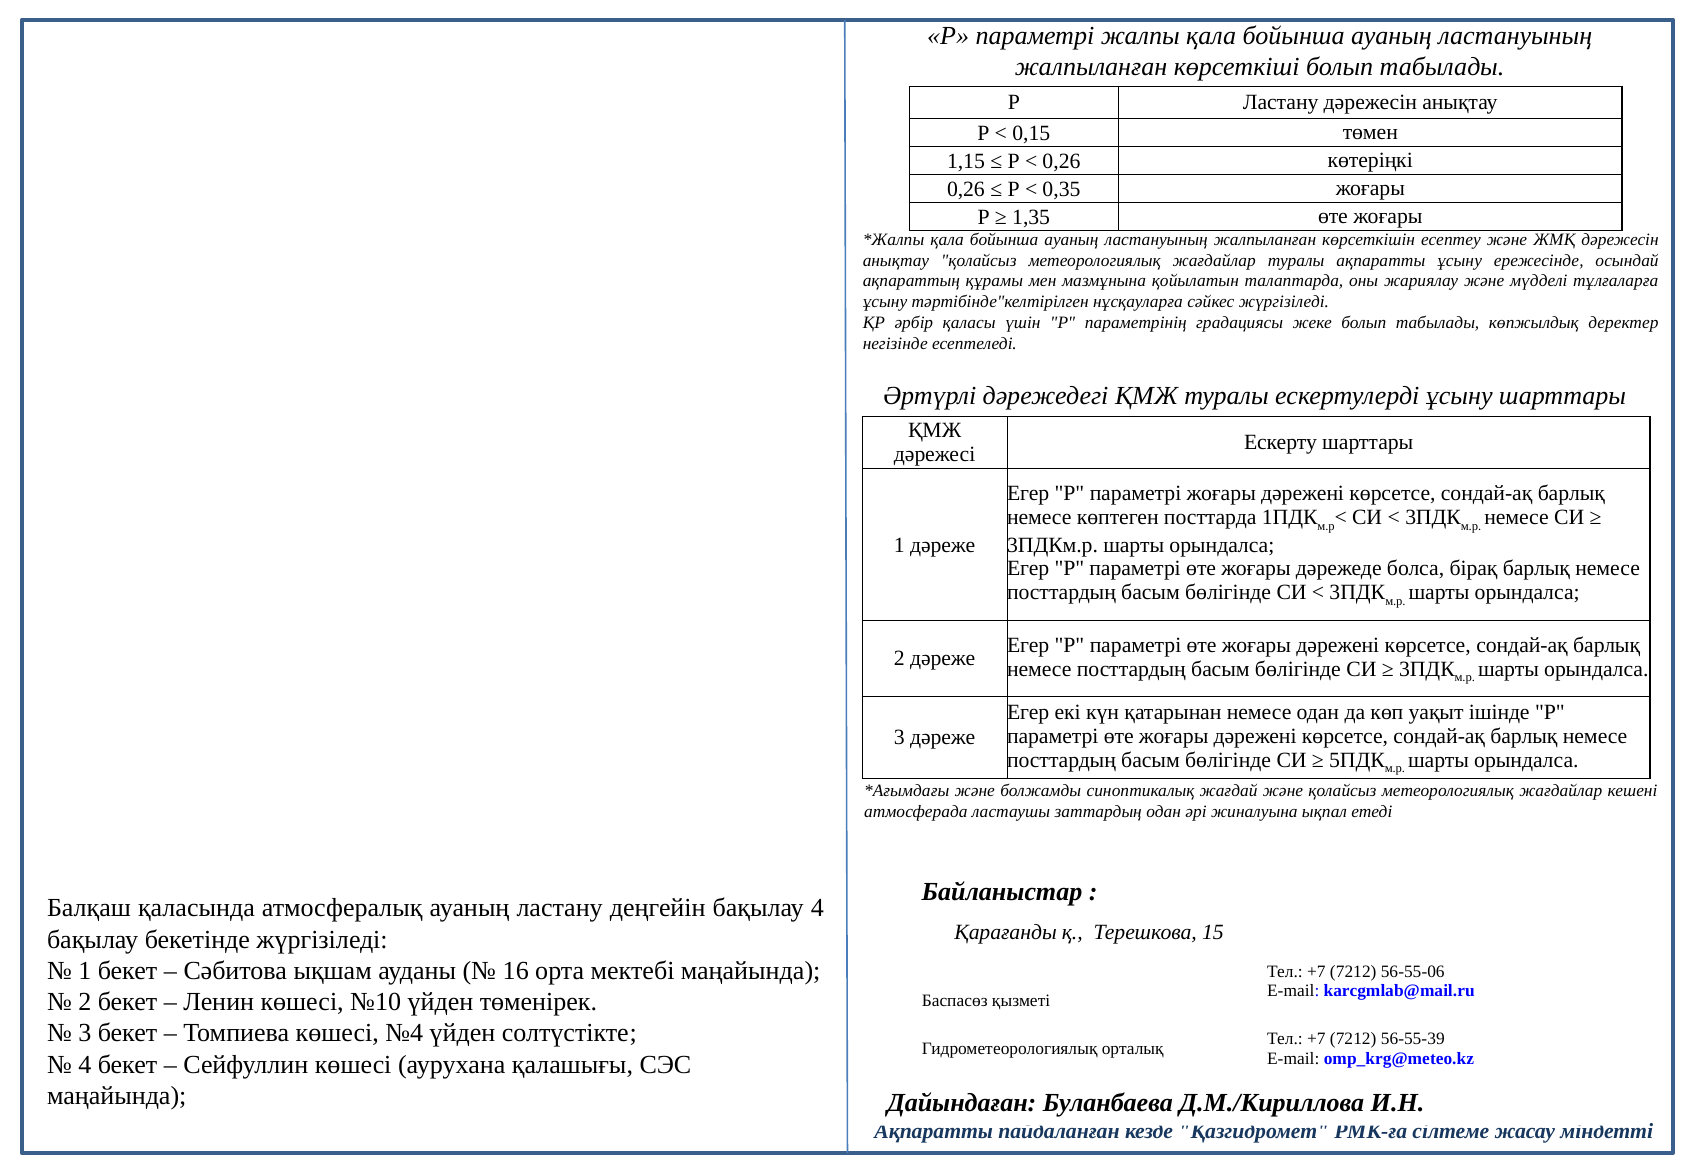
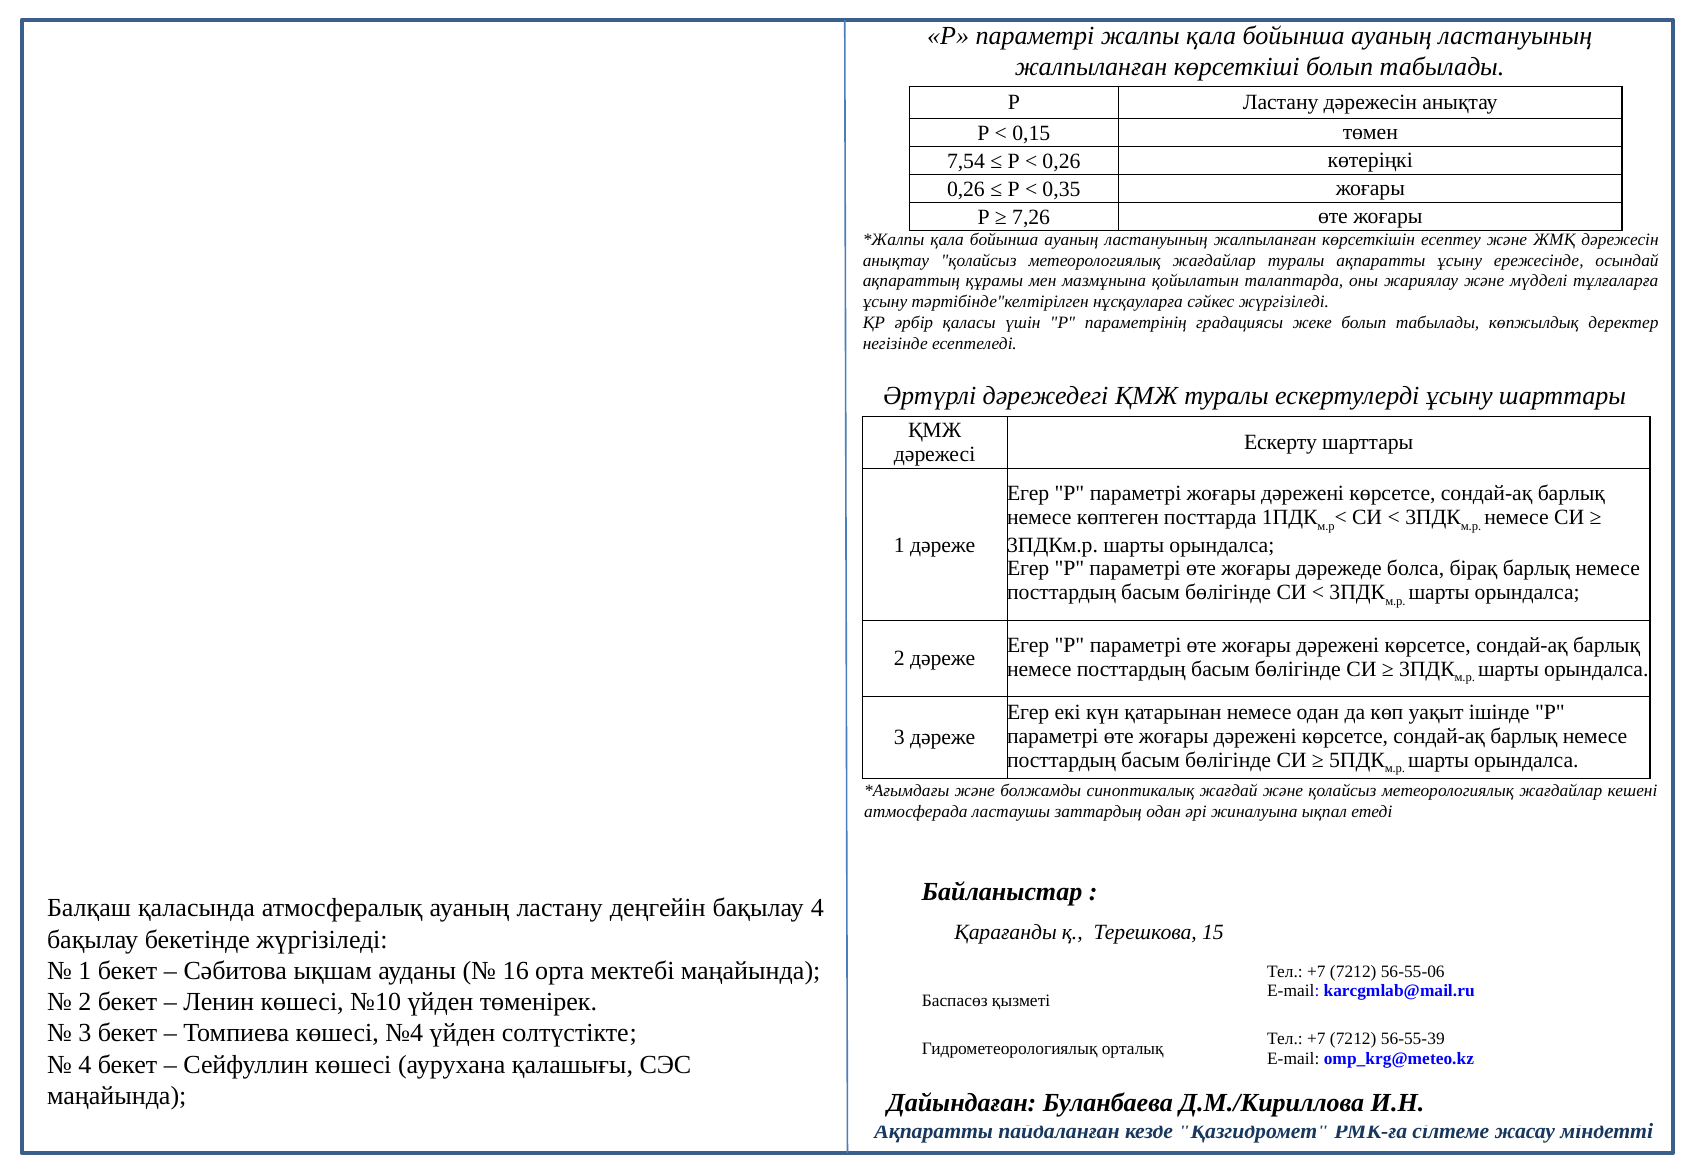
1,15: 1,15 -> 7,54
1,35: 1,35 -> 7,26
